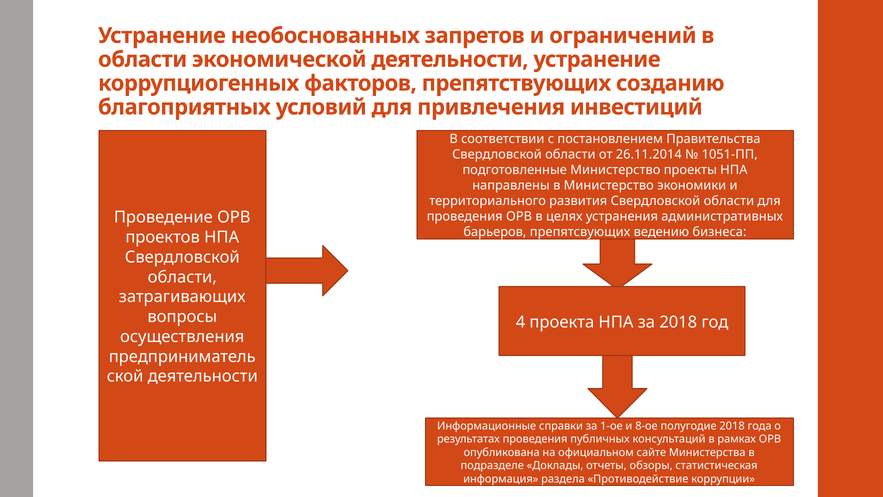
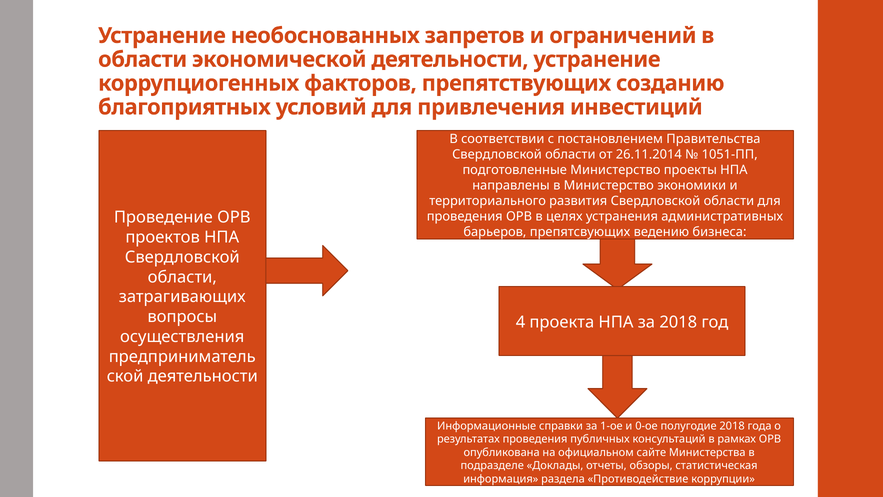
8-ое: 8-ое -> 0-ое
